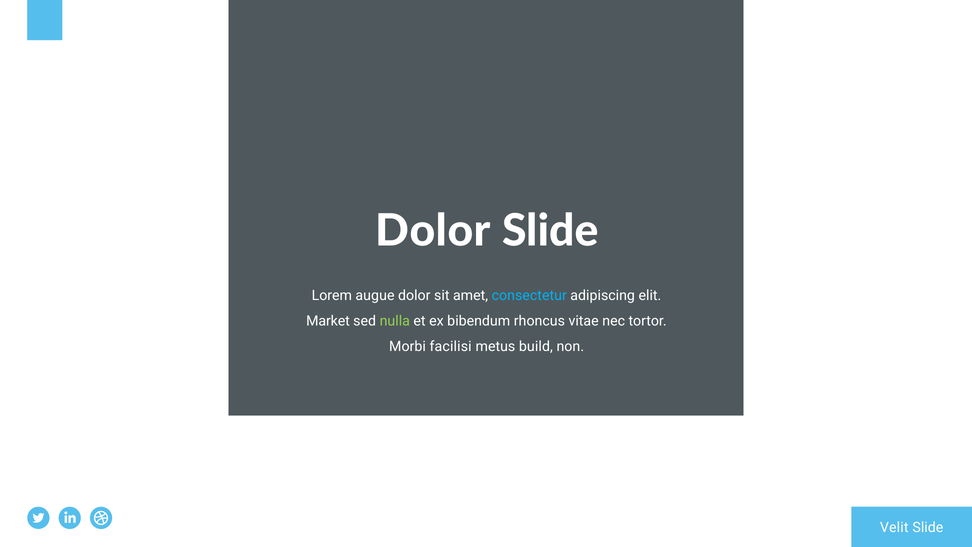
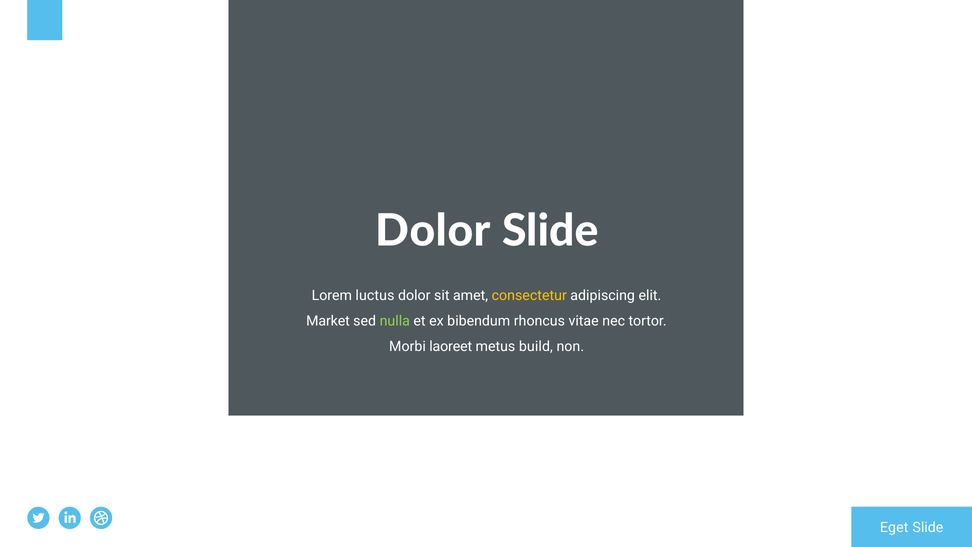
augue: augue -> luctus
consectetur colour: light blue -> yellow
facilisi: facilisi -> laoreet
Velit: Velit -> Eget
